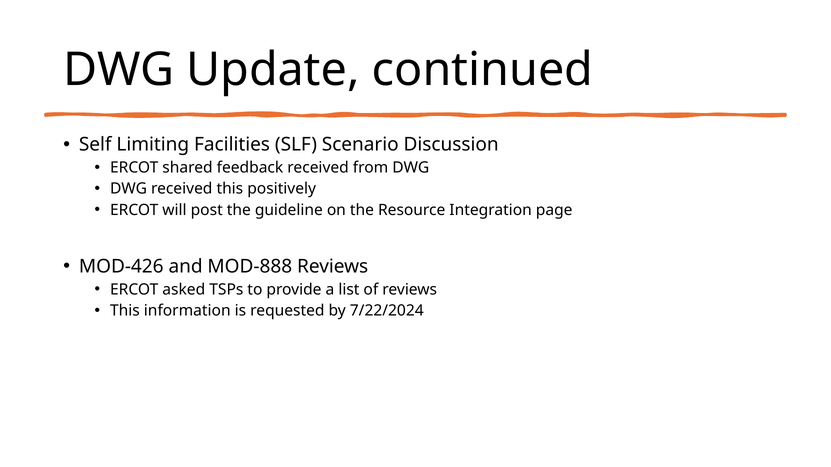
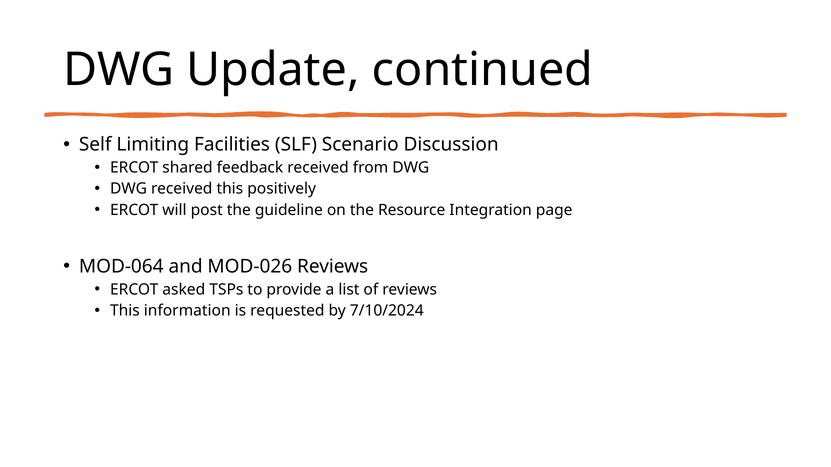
MOD-426: MOD-426 -> MOD-064
MOD-888: MOD-888 -> MOD-026
7/22/2024: 7/22/2024 -> 7/10/2024
